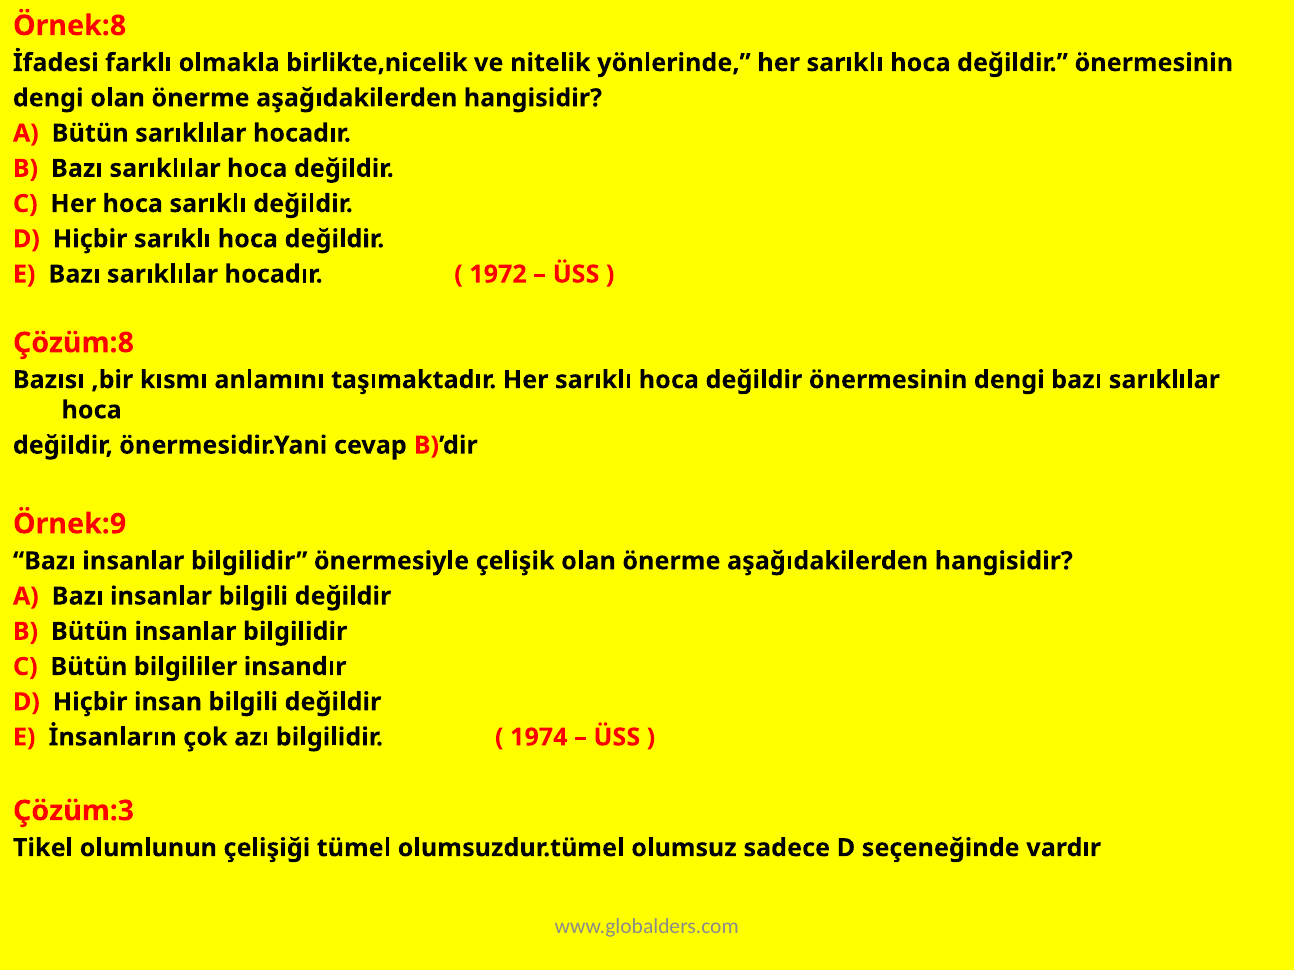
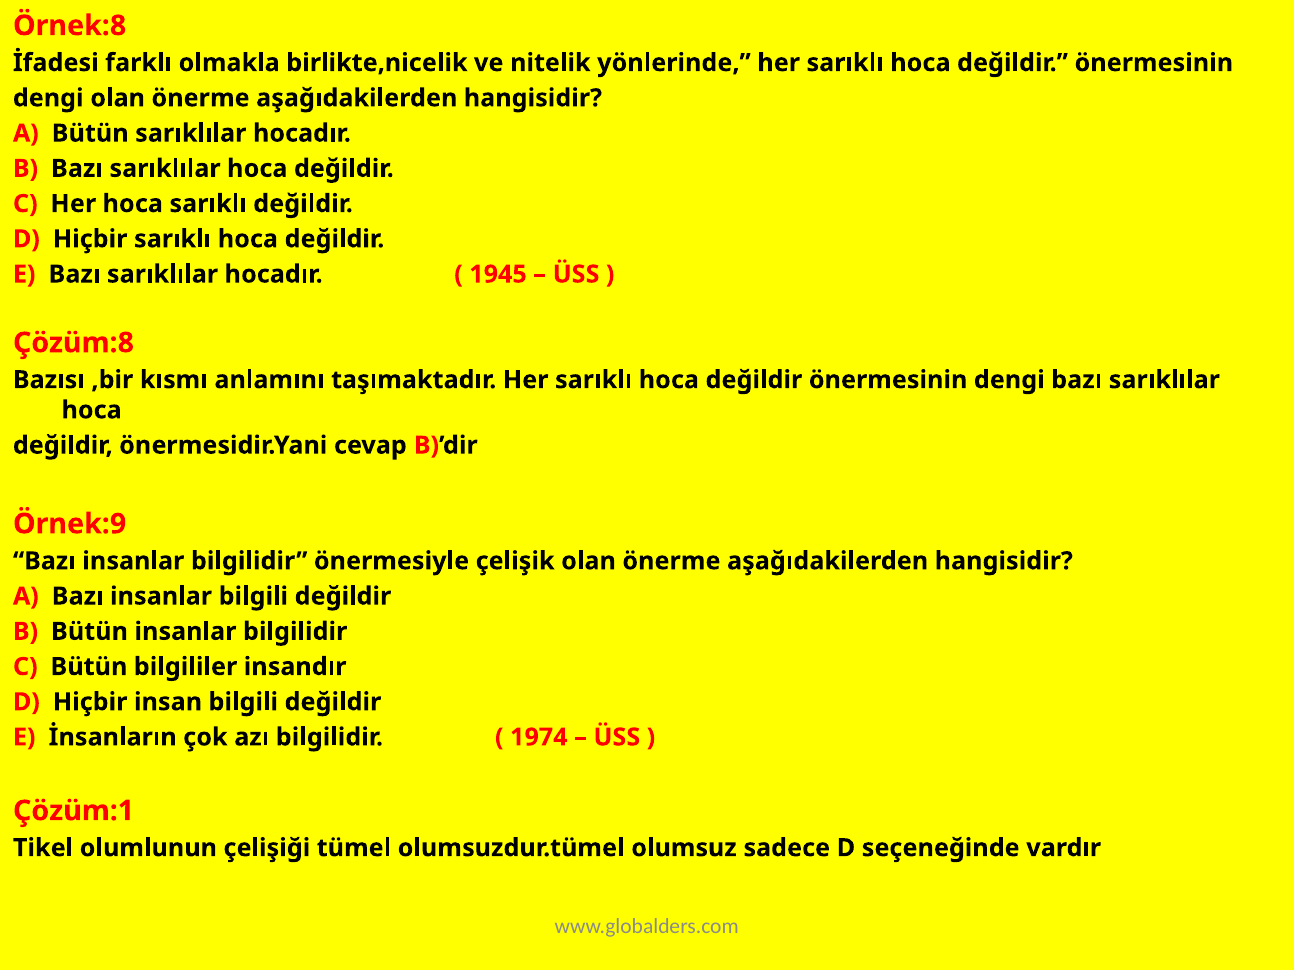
1972: 1972 -> 1945
Çözüm:3: Çözüm:3 -> Çözüm:1
